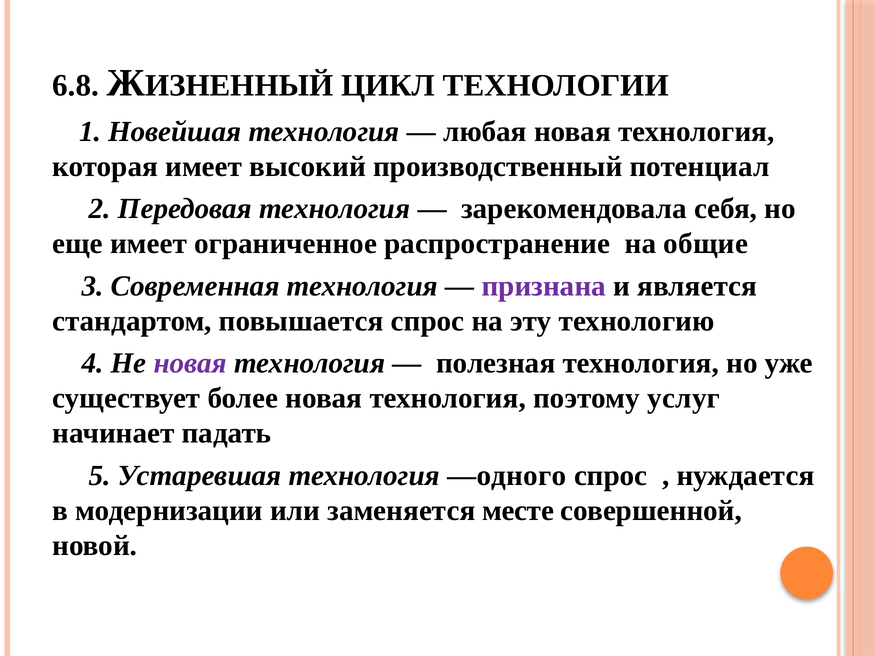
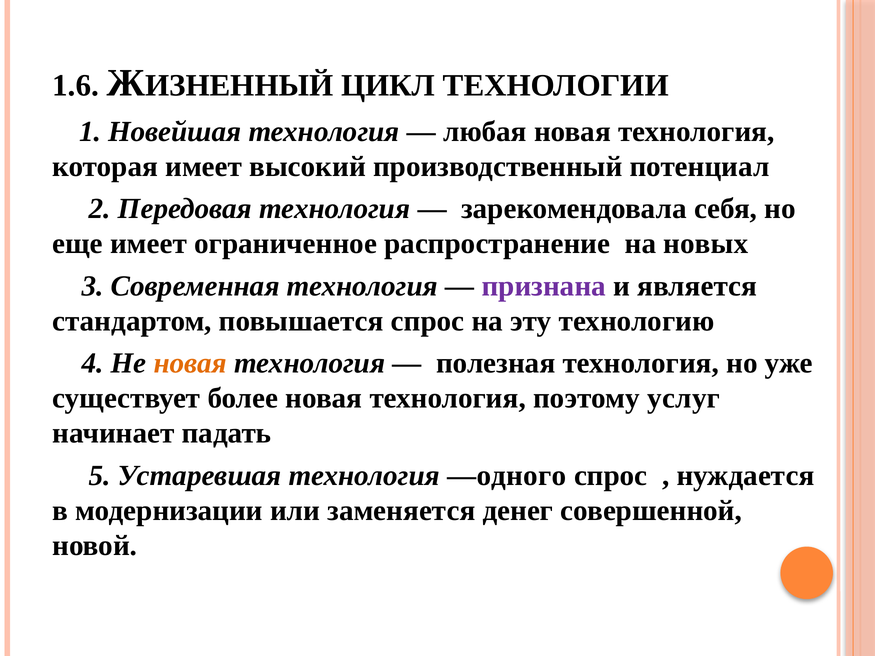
6.8: 6.8 -> 1.6
общие: общие -> новых
новая at (190, 363) colour: purple -> orange
месте: месте -> денег
